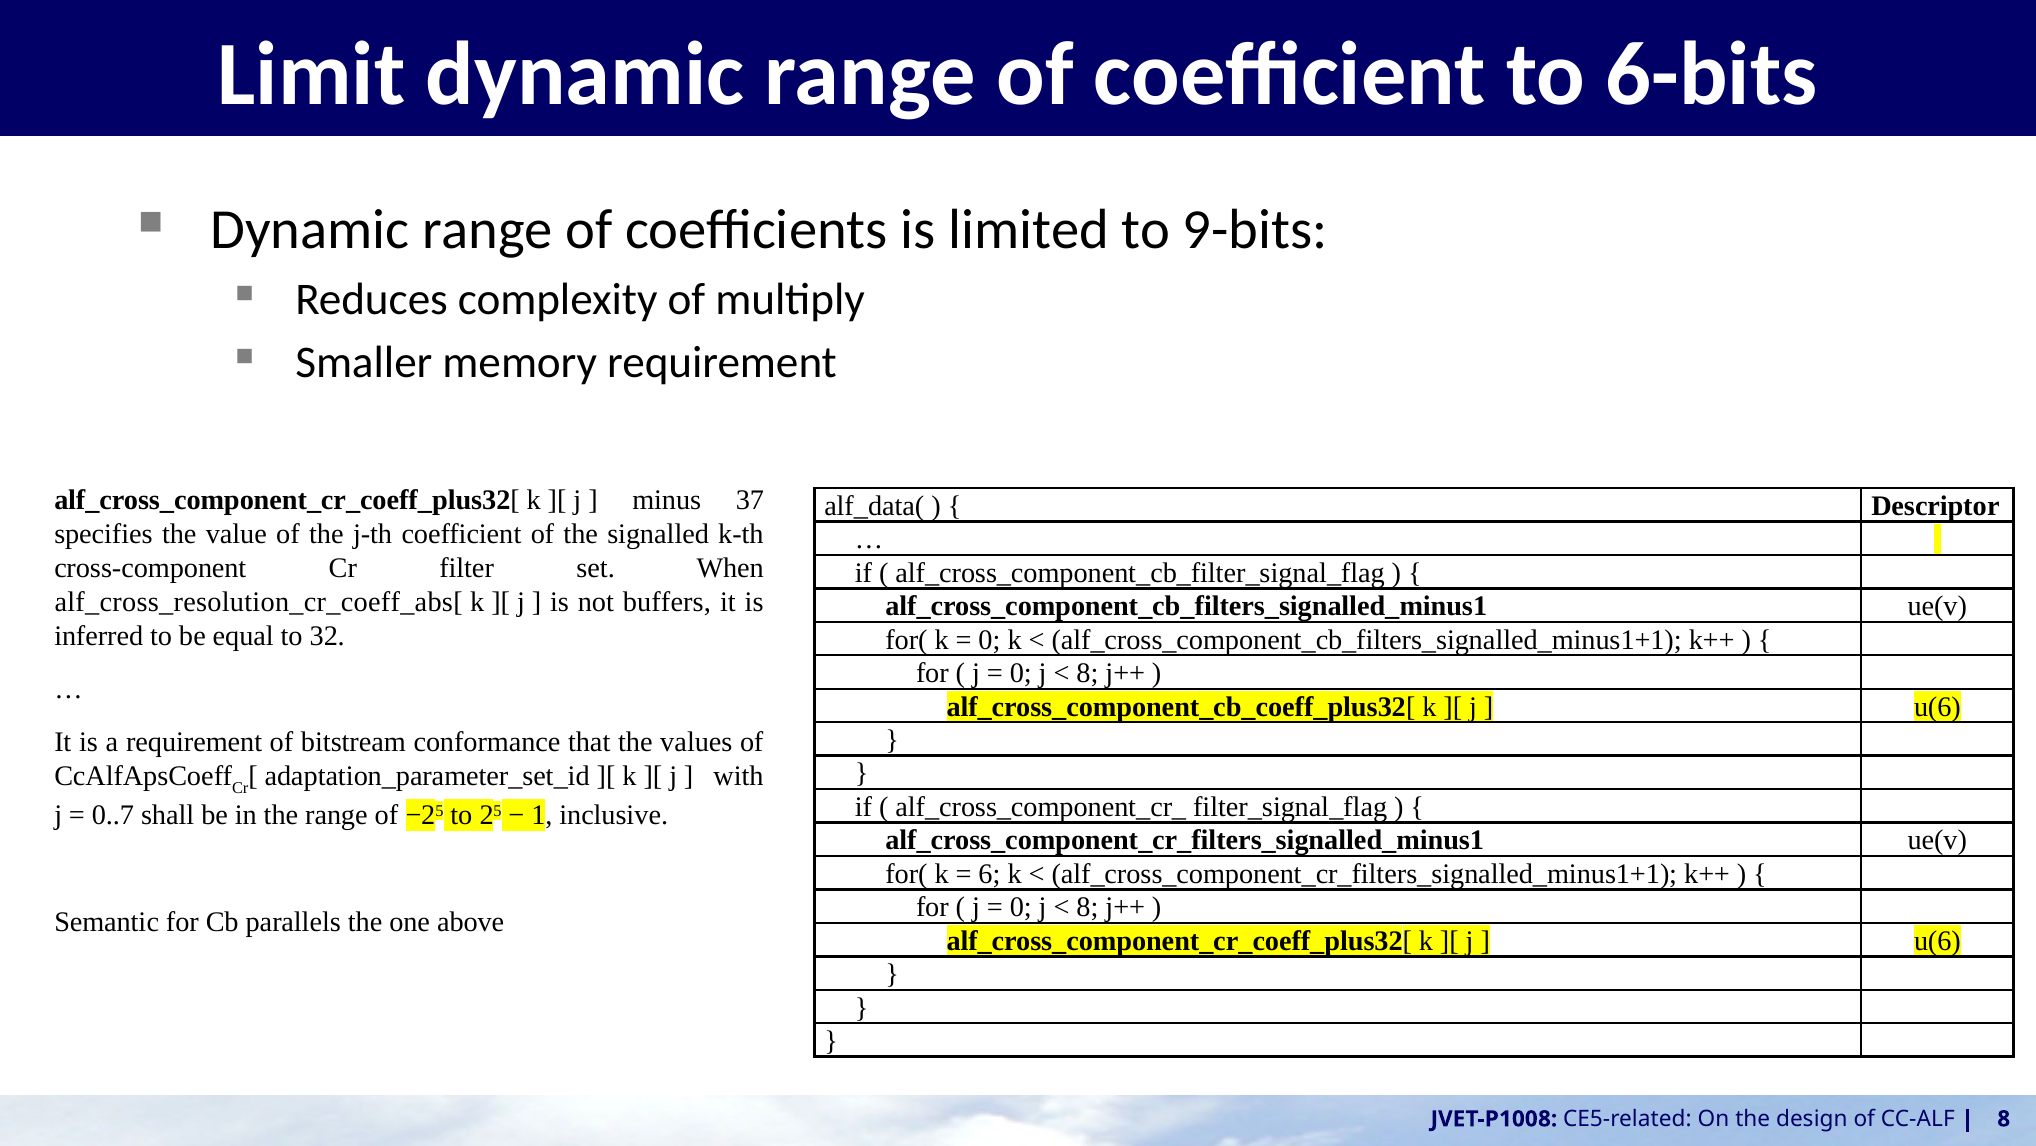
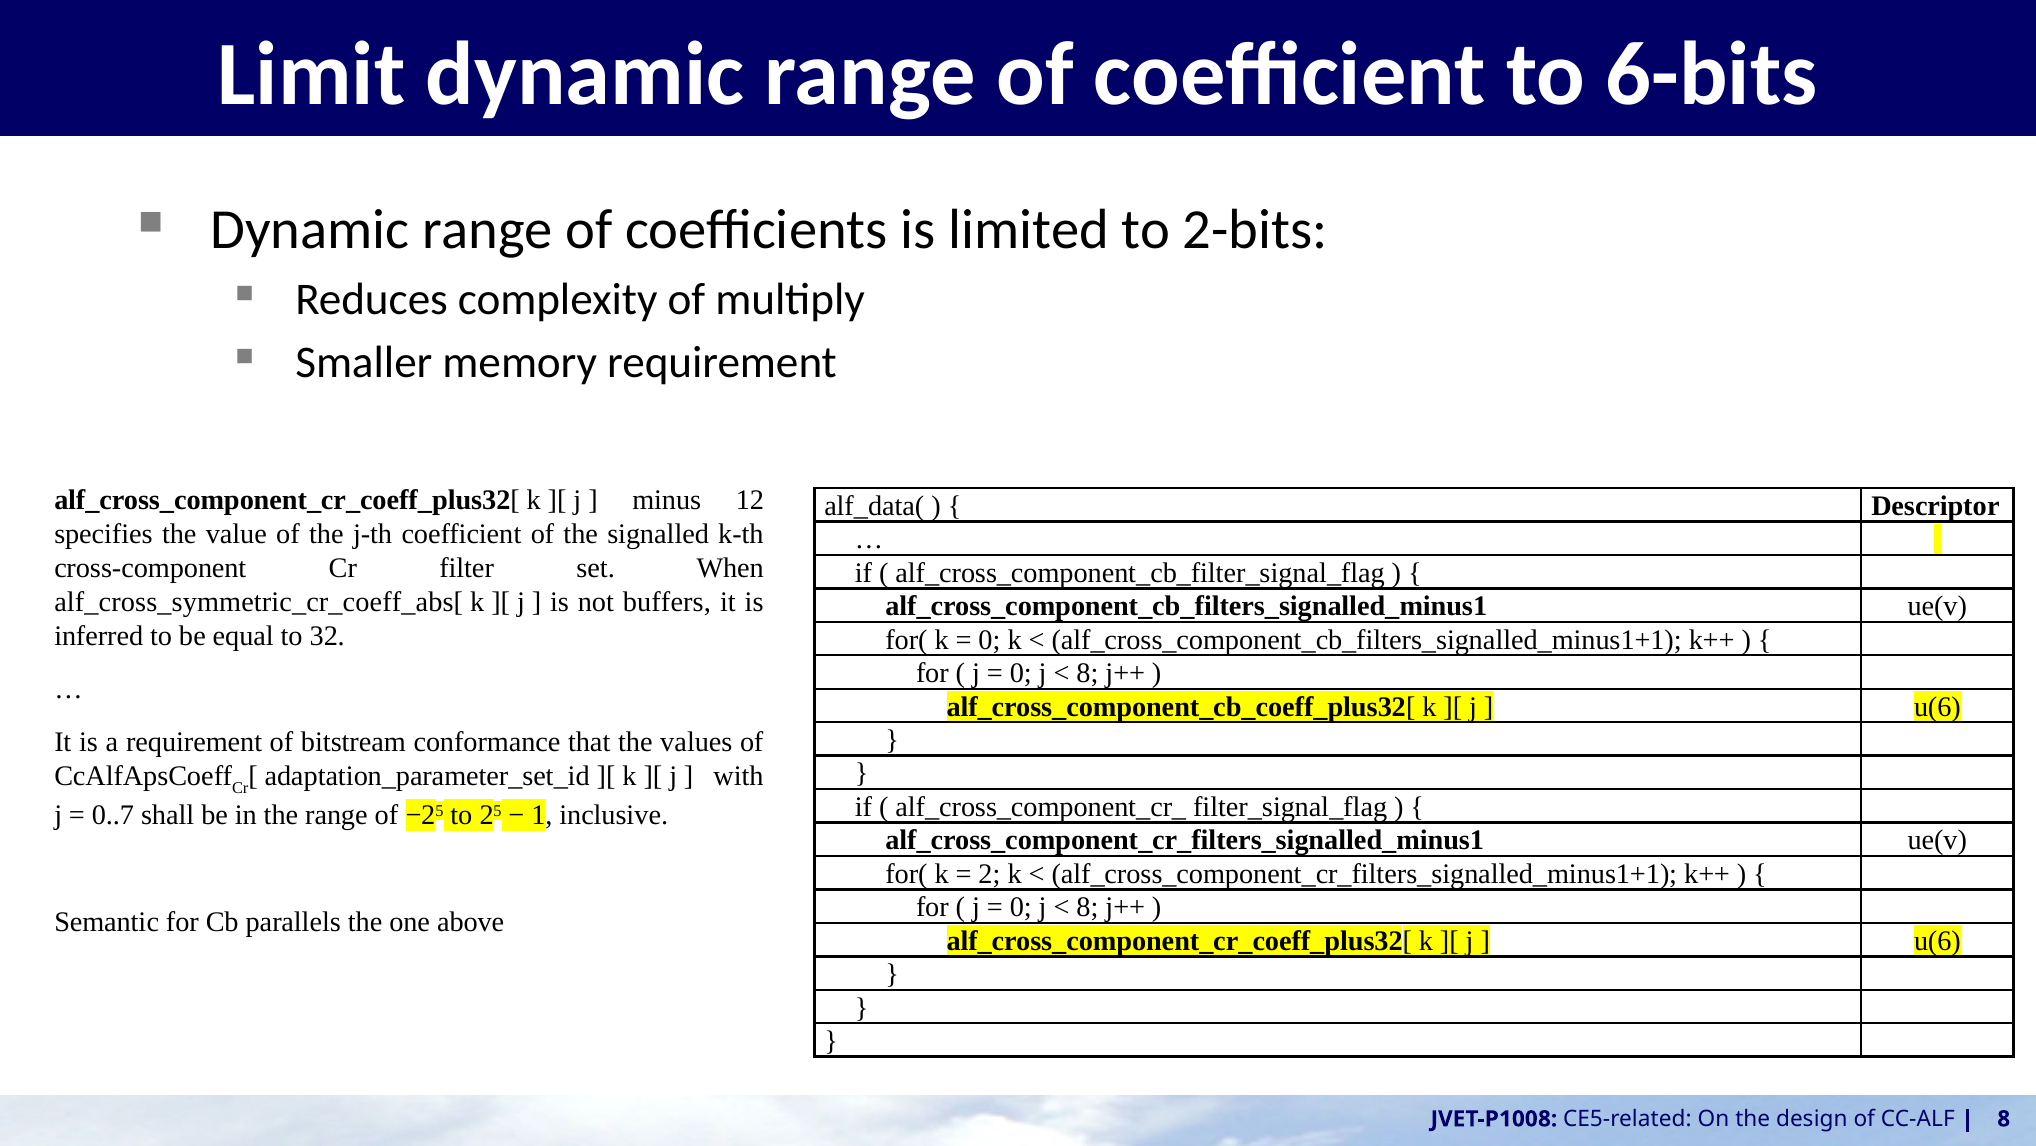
9-bits: 9-bits -> 2-bits
37: 37 -> 12
alf_cross_resolution_cr_coeff_abs[: alf_cross_resolution_cr_coeff_abs[ -> alf_cross_symmetric_cr_coeff_abs[
6: 6 -> 2
